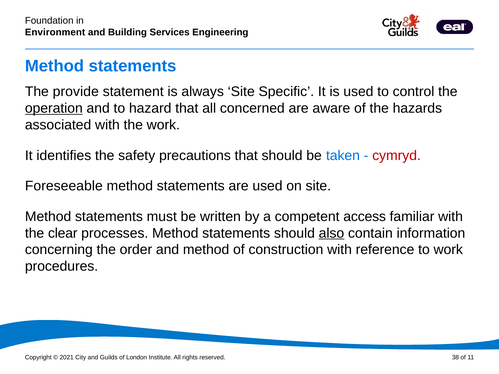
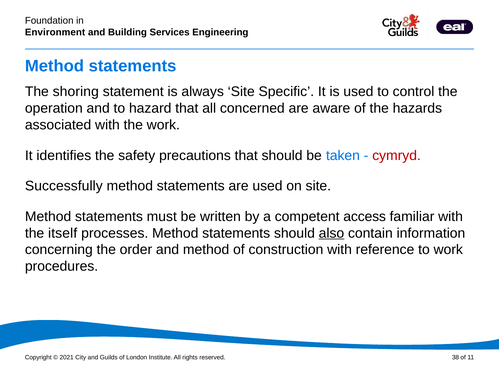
provide: provide -> shoring
operation underline: present -> none
Foreseeable: Foreseeable -> Successfully
clear: clear -> itself
